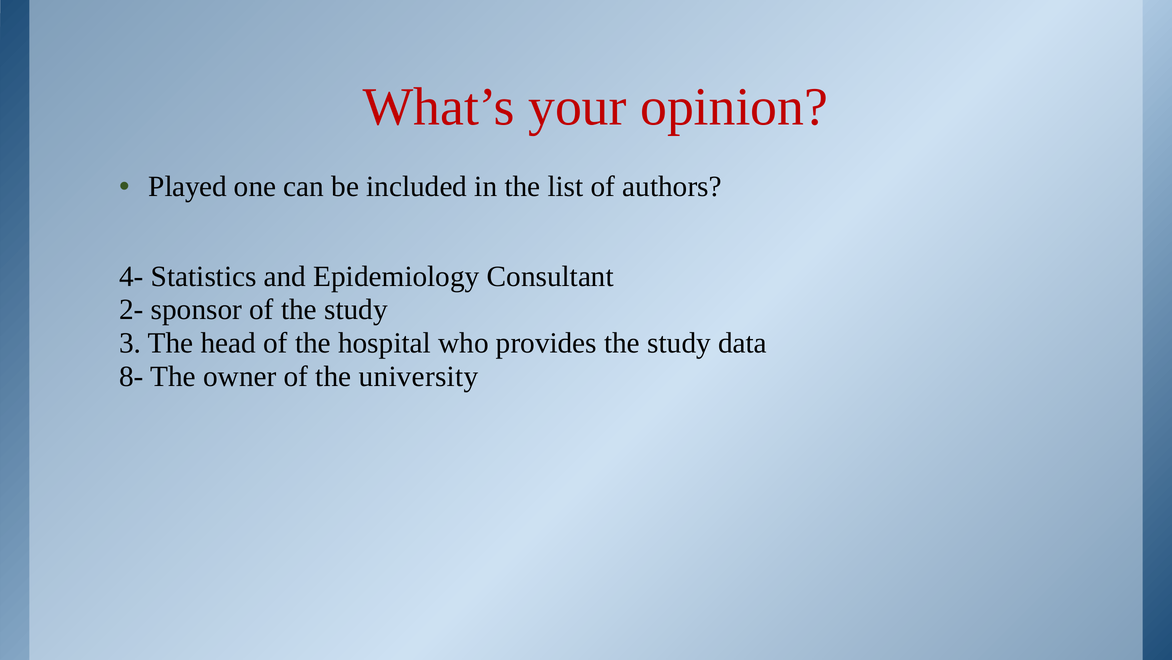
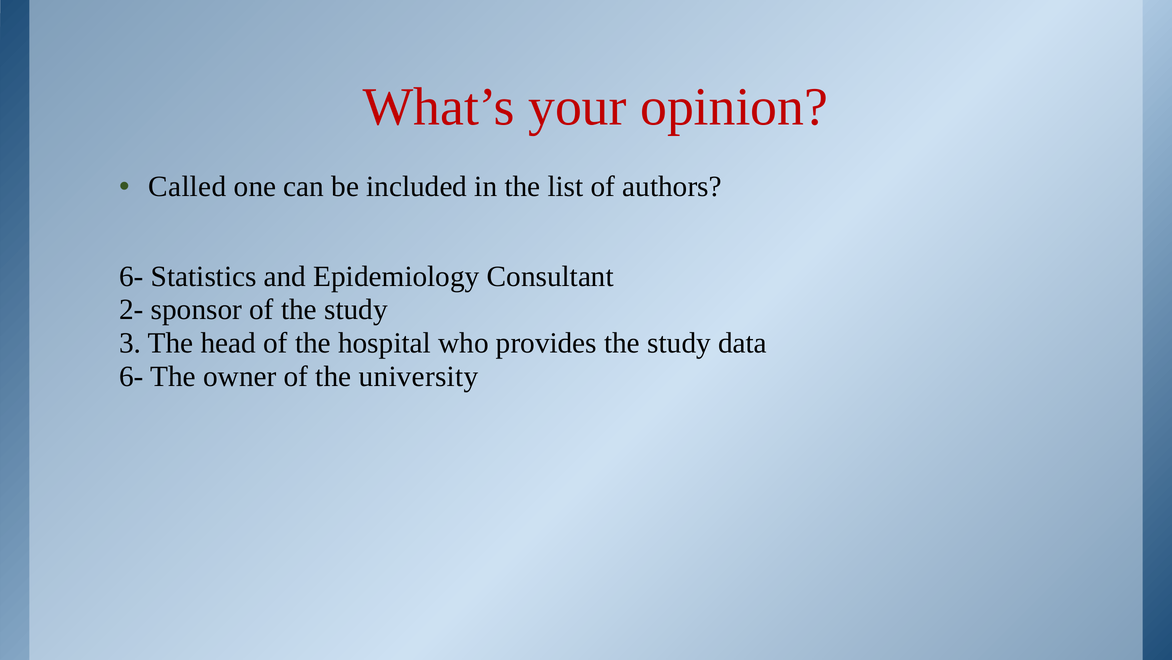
Played: Played -> Called
4- at (131, 276): 4- -> 6-
8- at (131, 376): 8- -> 6-
